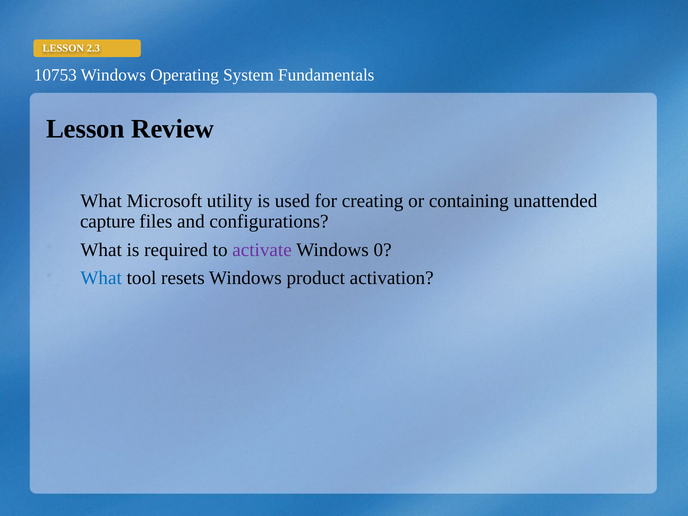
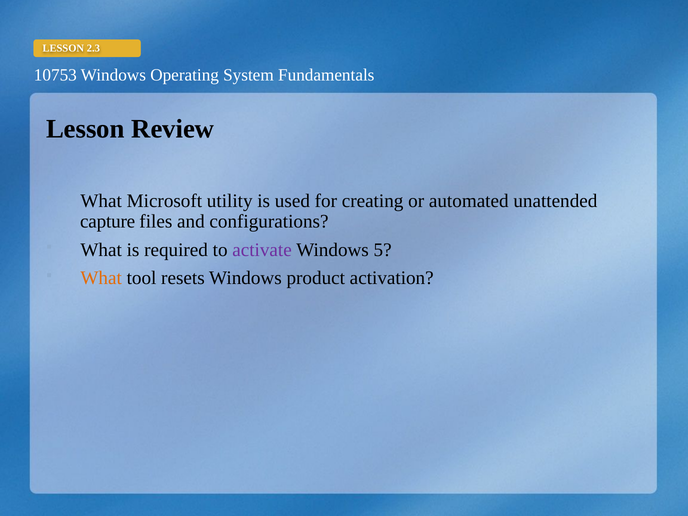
containing: containing -> automated
0: 0 -> 5
What at (101, 278) colour: blue -> orange
